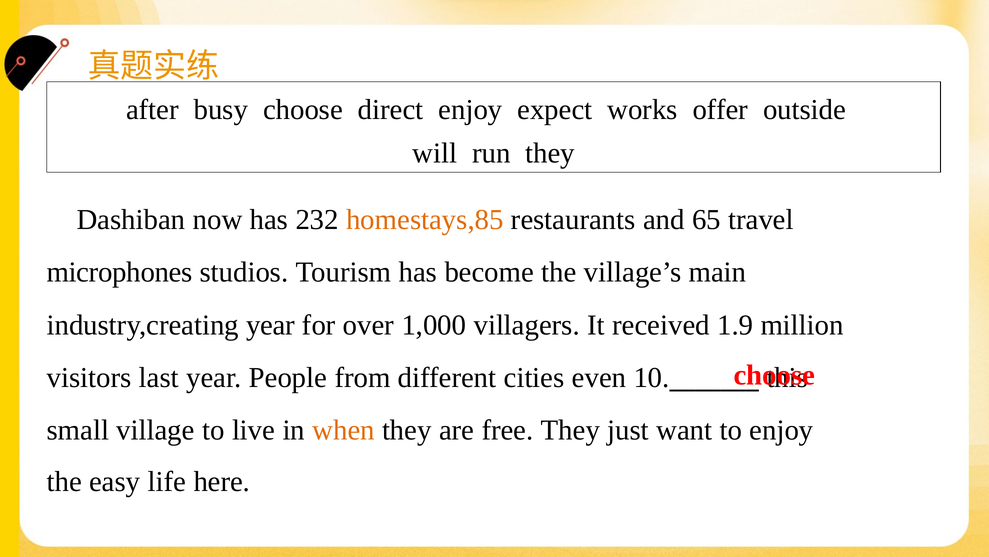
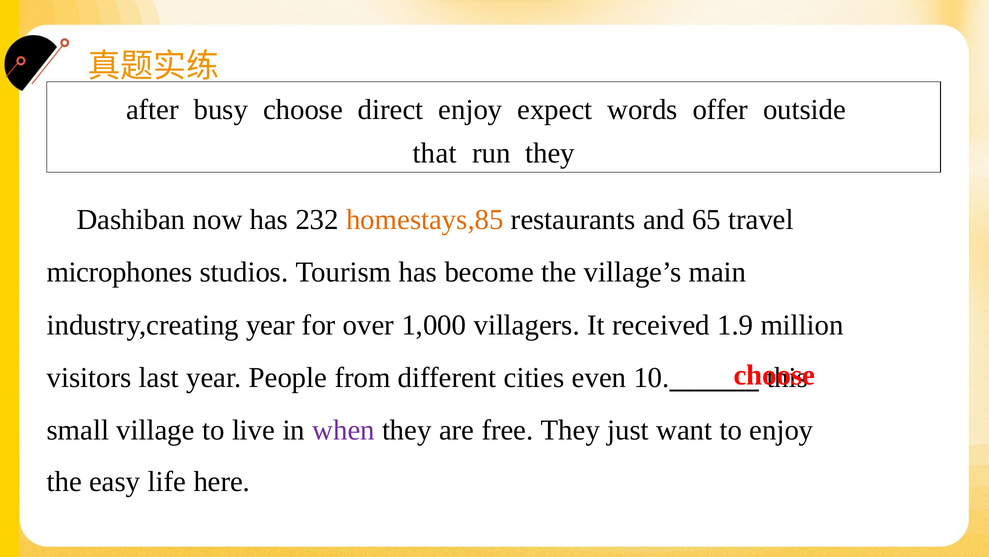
works: works -> words
will: will -> that
when colour: orange -> purple
